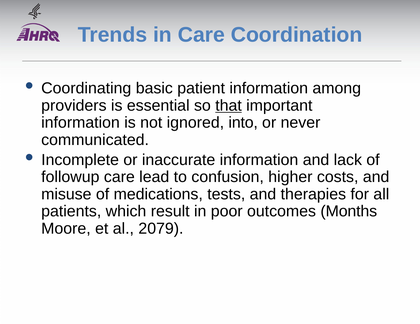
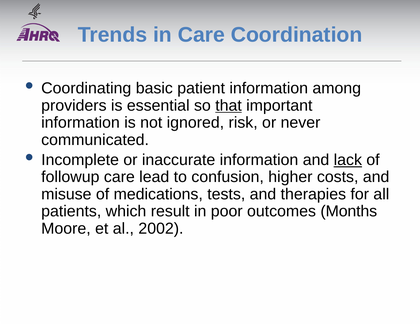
into: into -> risk
lack underline: none -> present
2079: 2079 -> 2002
